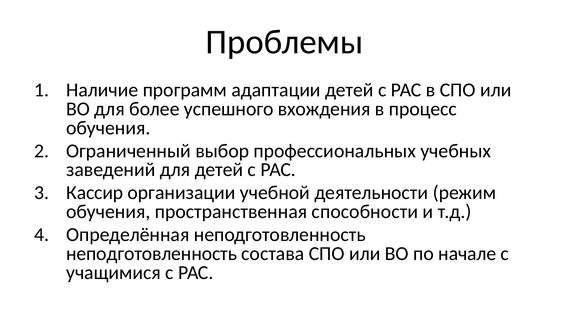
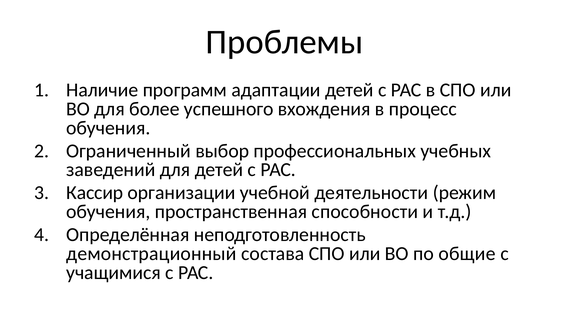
неподготовленность at (152, 254): неподготовленность -> демонстрационный
начале: начале -> общие
